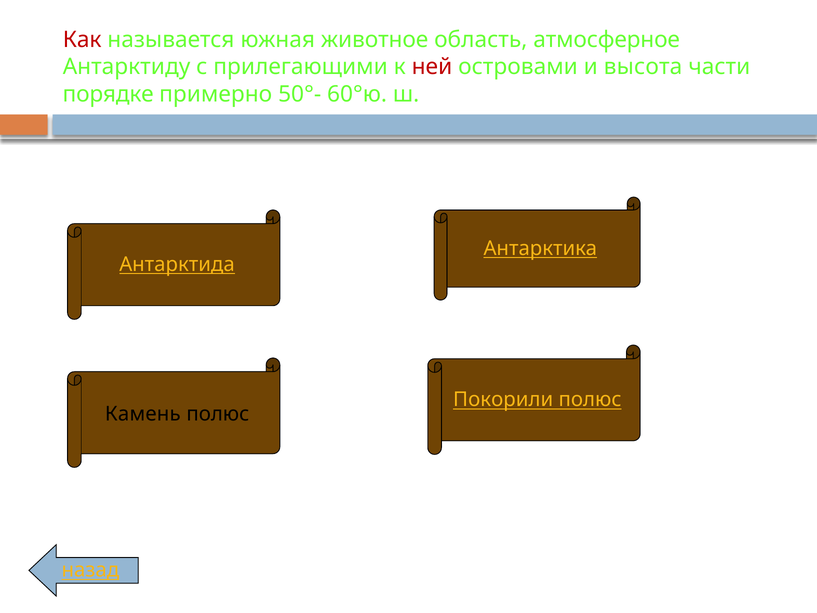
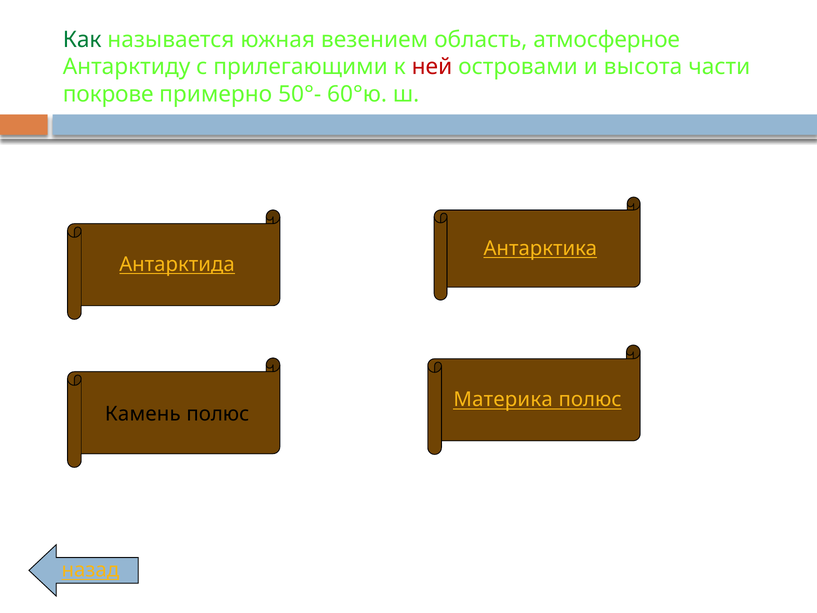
Как colour: red -> green
животное: животное -> везением
порядке: порядке -> покрове
Покорили: Покорили -> Материка
